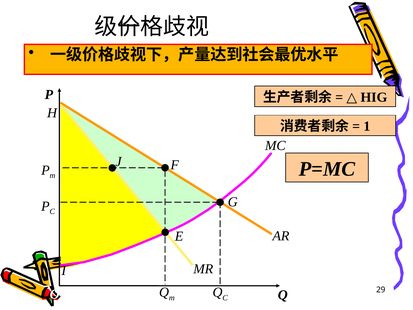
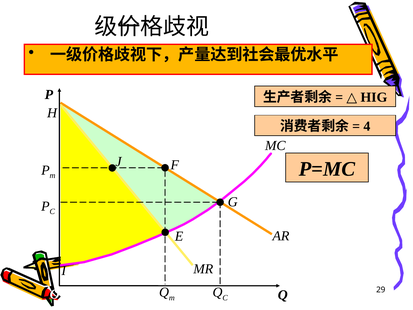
1: 1 -> 4
